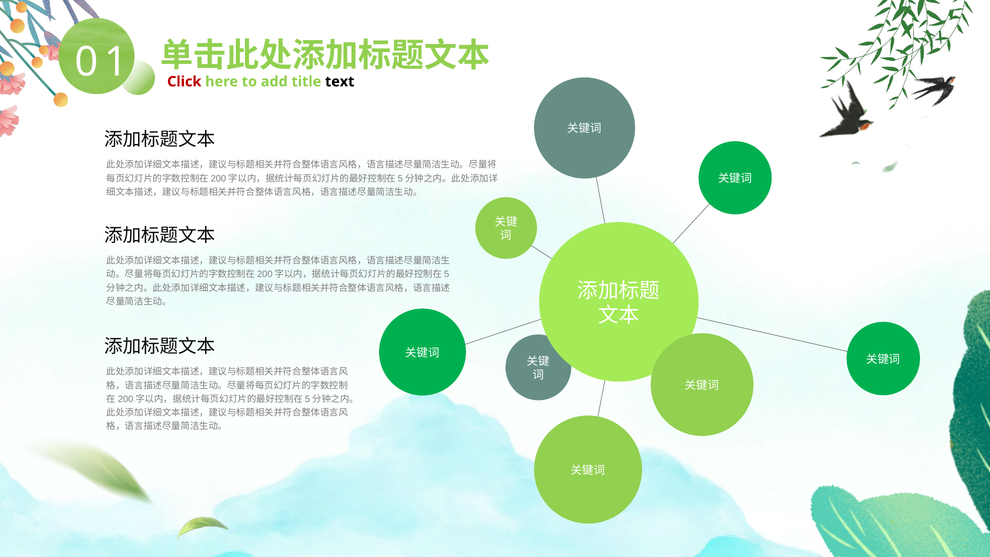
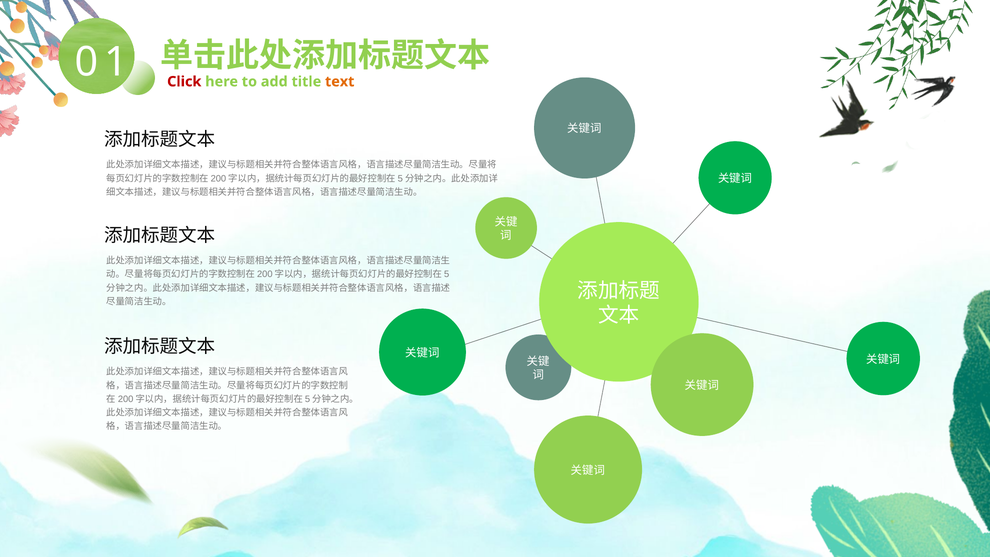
text colour: black -> orange
